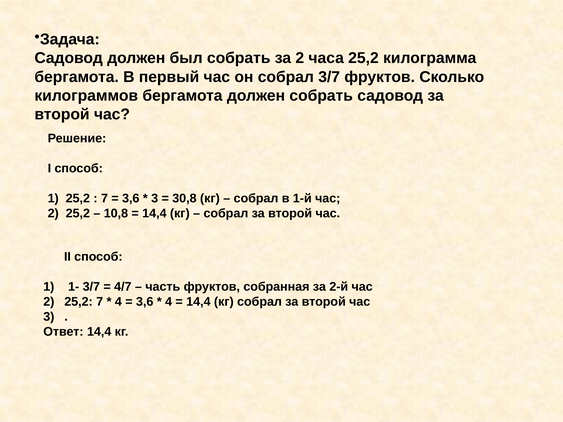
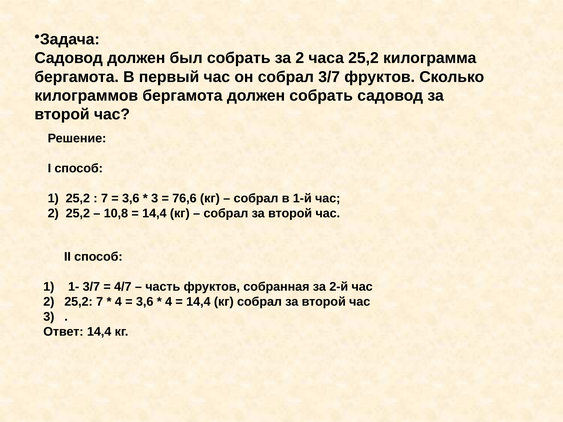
30,8: 30,8 -> 76,6
